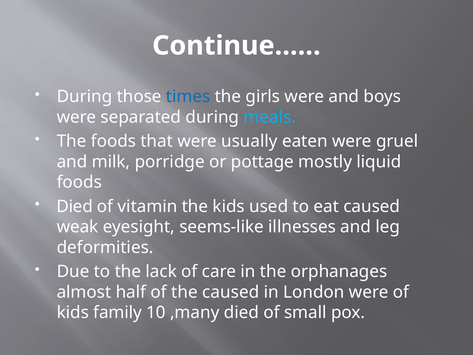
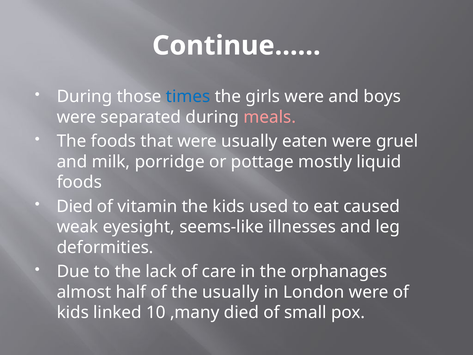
meals colour: light blue -> pink
the caused: caused -> usually
family: family -> linked
